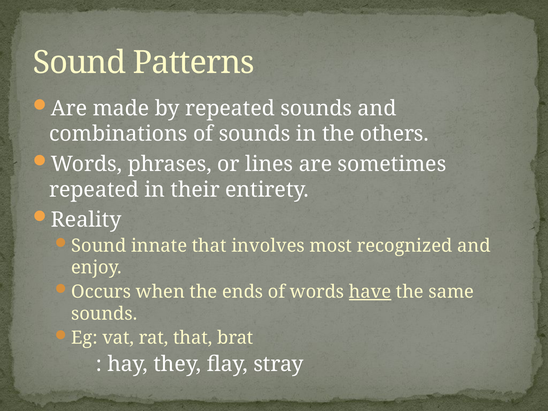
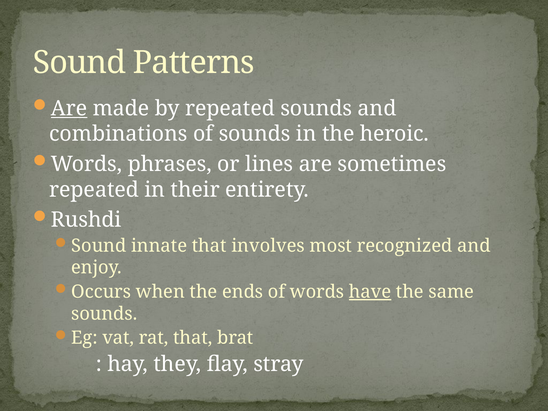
Are at (69, 108) underline: none -> present
others: others -> heroic
Reality: Reality -> Rushdi
